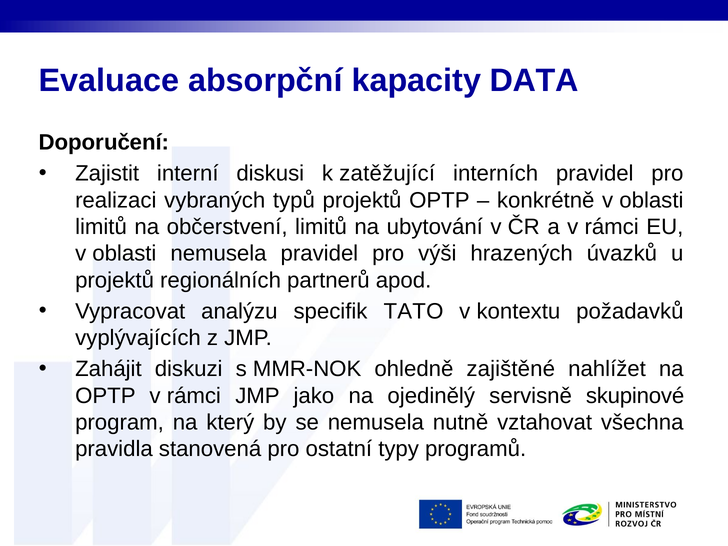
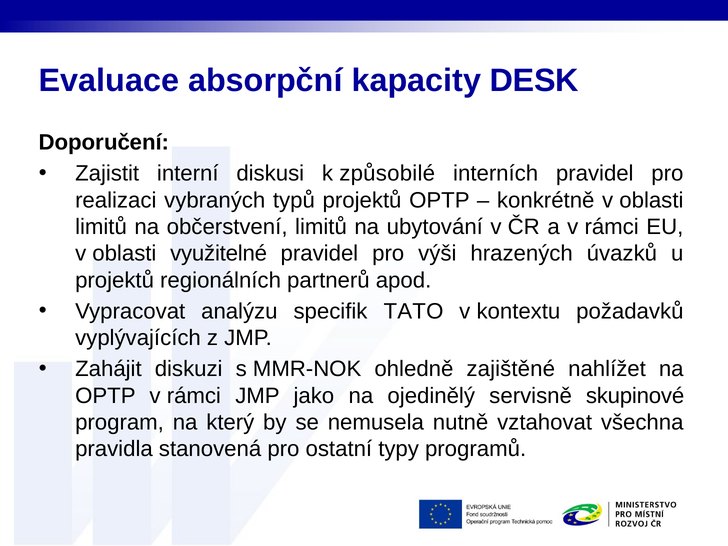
DATA: DATA -> DESK
zatěžující: zatěžující -> způsobilé
oblasti nemusela: nemusela -> využitelné
